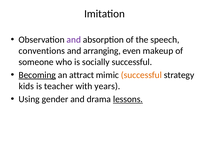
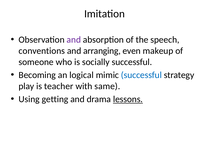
Becoming underline: present -> none
attract: attract -> logical
successful at (141, 75) colour: orange -> blue
kids: kids -> play
years: years -> same
gender: gender -> getting
